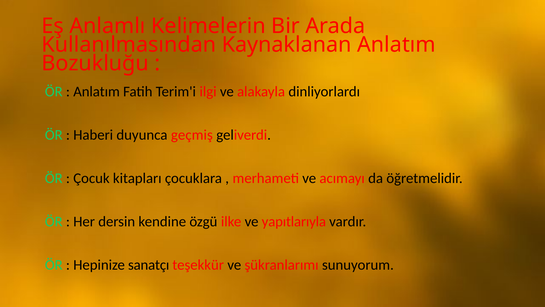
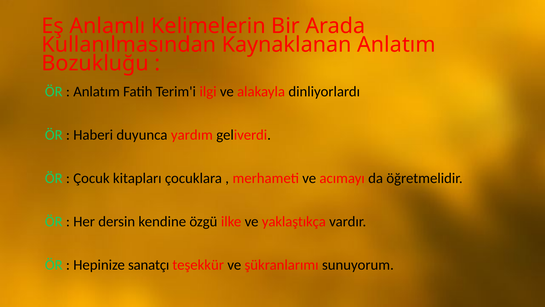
geçmiş: geçmiş -> yardım
yapıtlarıyla: yapıtlarıyla -> yaklaştıkça
